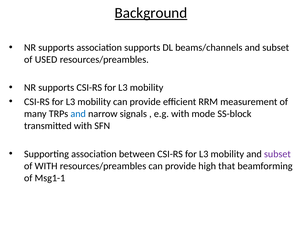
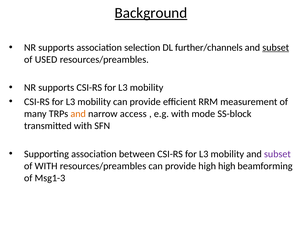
association supports: supports -> selection
beams/channels: beams/channels -> further/channels
subset at (276, 48) underline: none -> present
and at (78, 114) colour: blue -> orange
signals: signals -> access
high that: that -> high
Msg1-1: Msg1-1 -> Msg1-3
